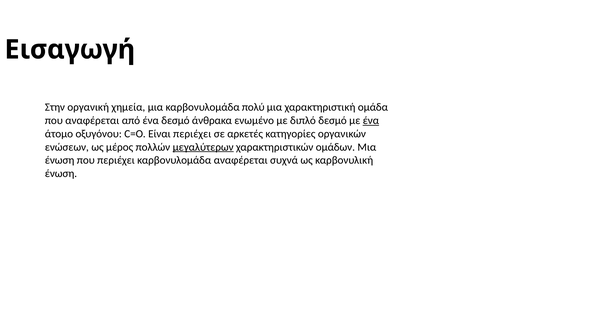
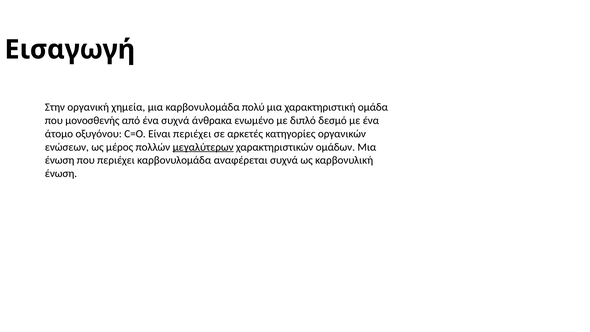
που αναφέρεται: αναφέρεται -> μονοσθενής
ένα δεσμό: δεσμό -> συχνά
ένα at (371, 120) underline: present -> none
